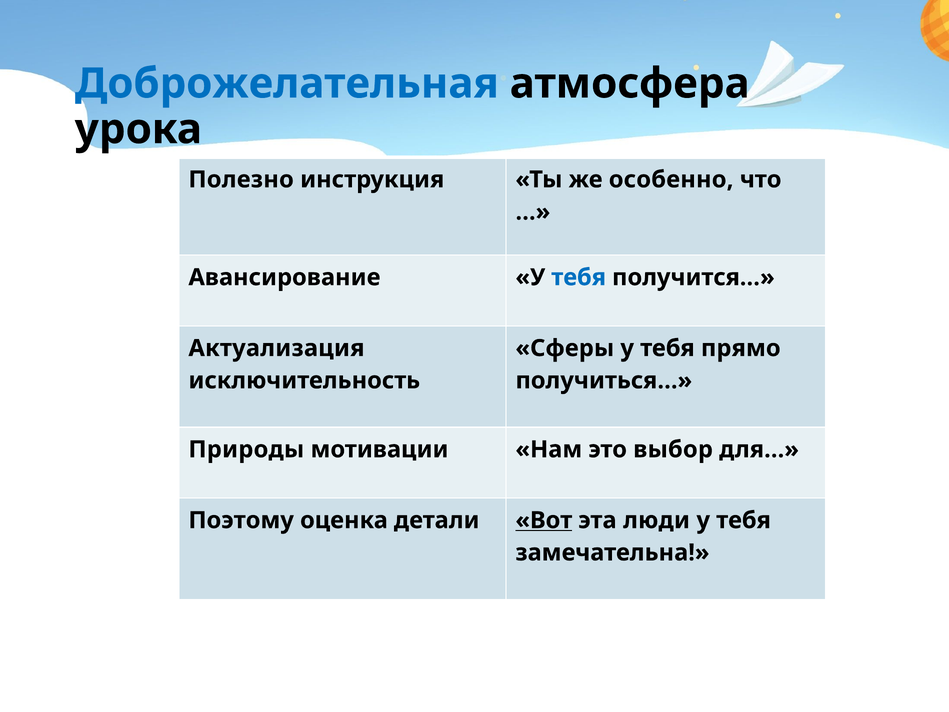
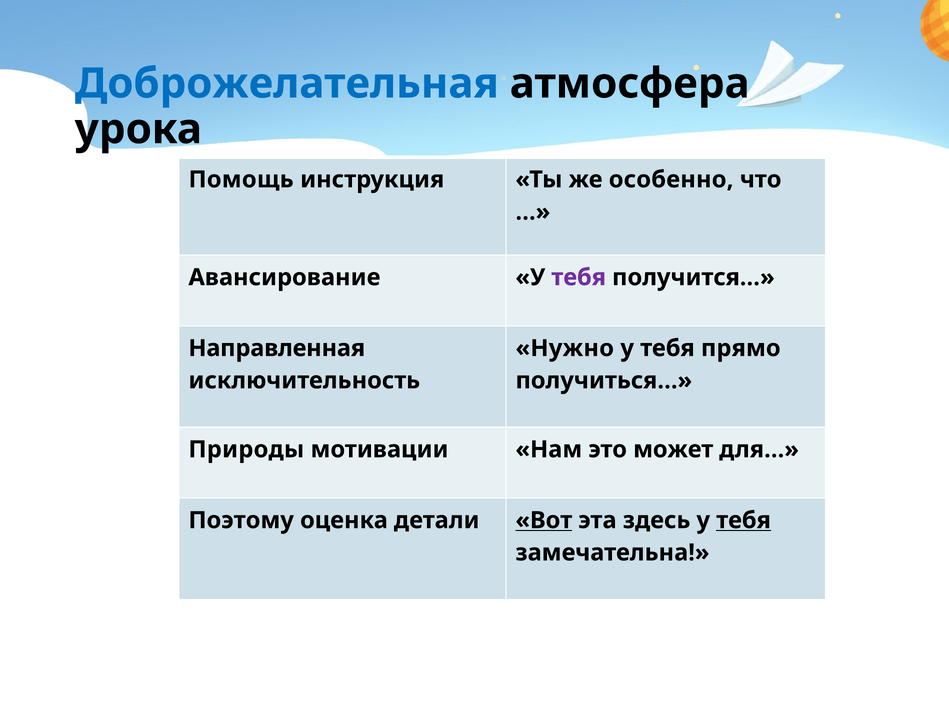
Полезно: Полезно -> Помощь
тебя at (579, 277) colour: blue -> purple
Актуализация: Актуализация -> Направленная
Сферы: Сферы -> Нужно
выбор: выбор -> может
люди: люди -> здесь
тебя at (744, 520) underline: none -> present
